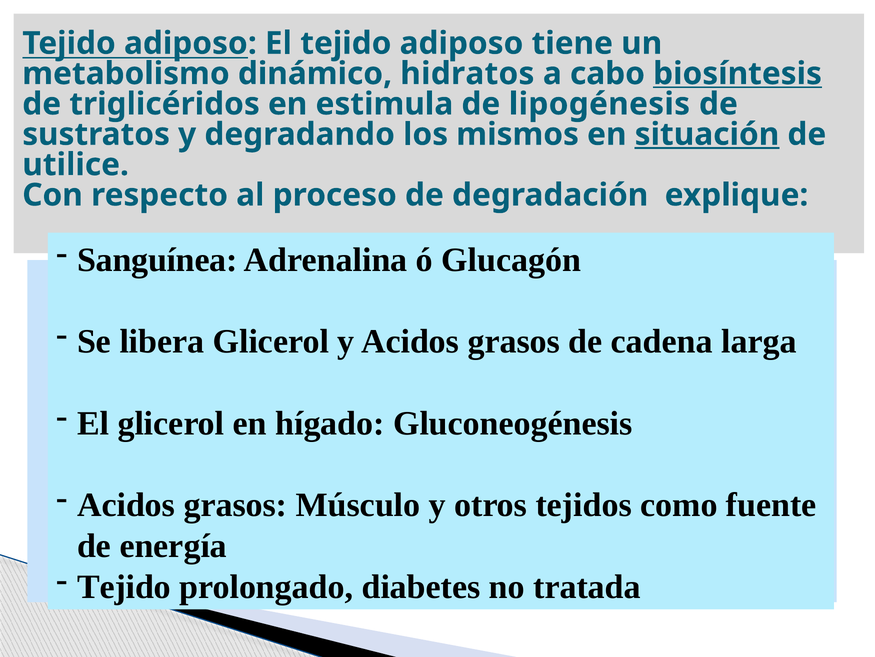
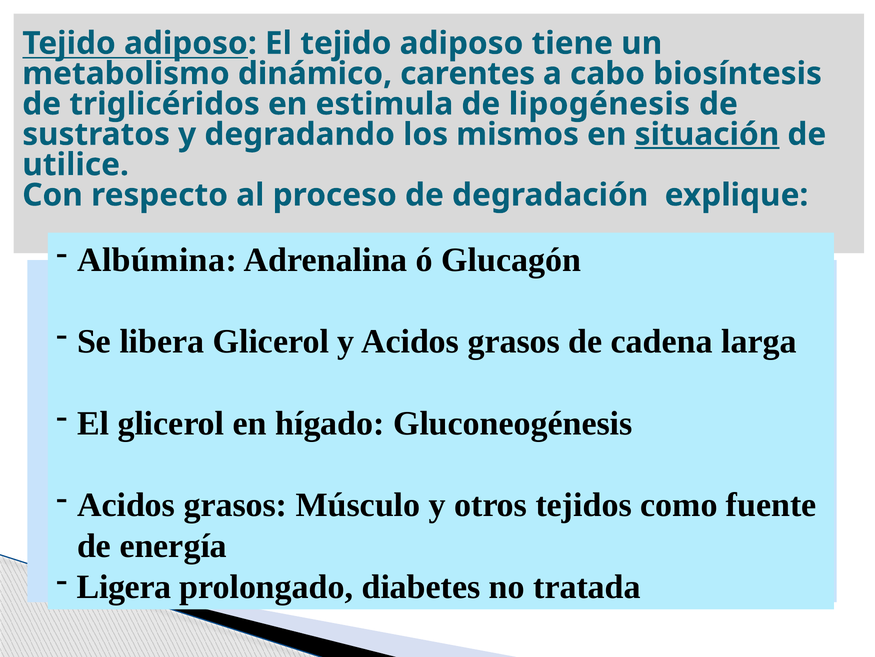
hidratos: hidratos -> carentes
biosíntesis underline: present -> none
Sanguínea: Sanguínea -> Albúmina
Tejido at (124, 586): Tejido -> Ligera
